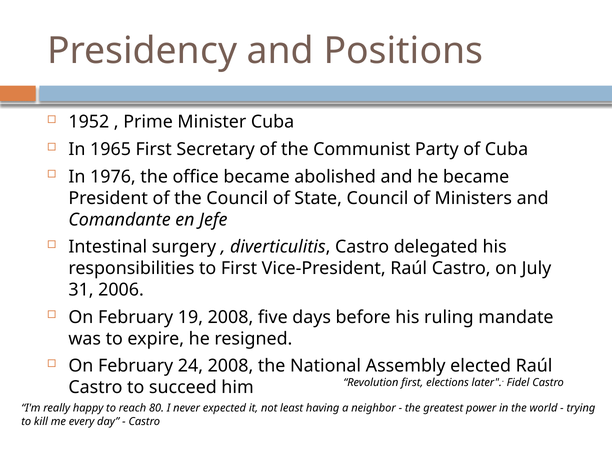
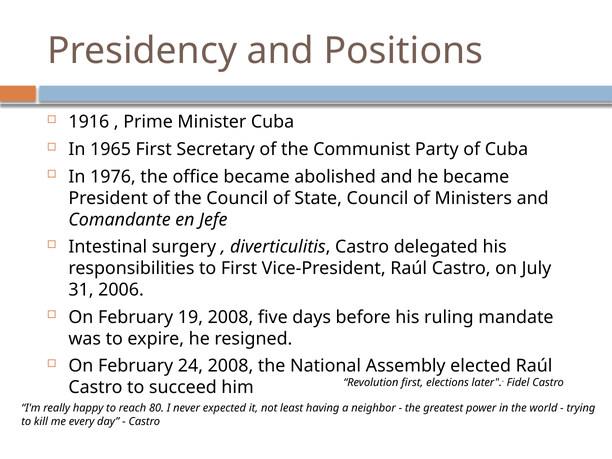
1952: 1952 -> 1916
